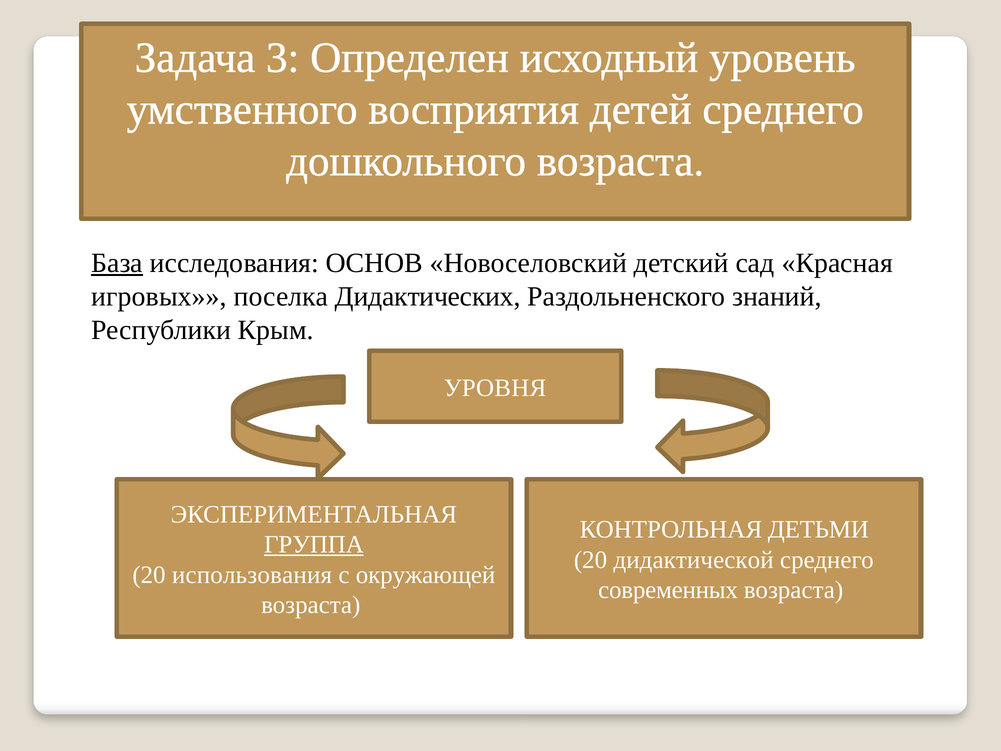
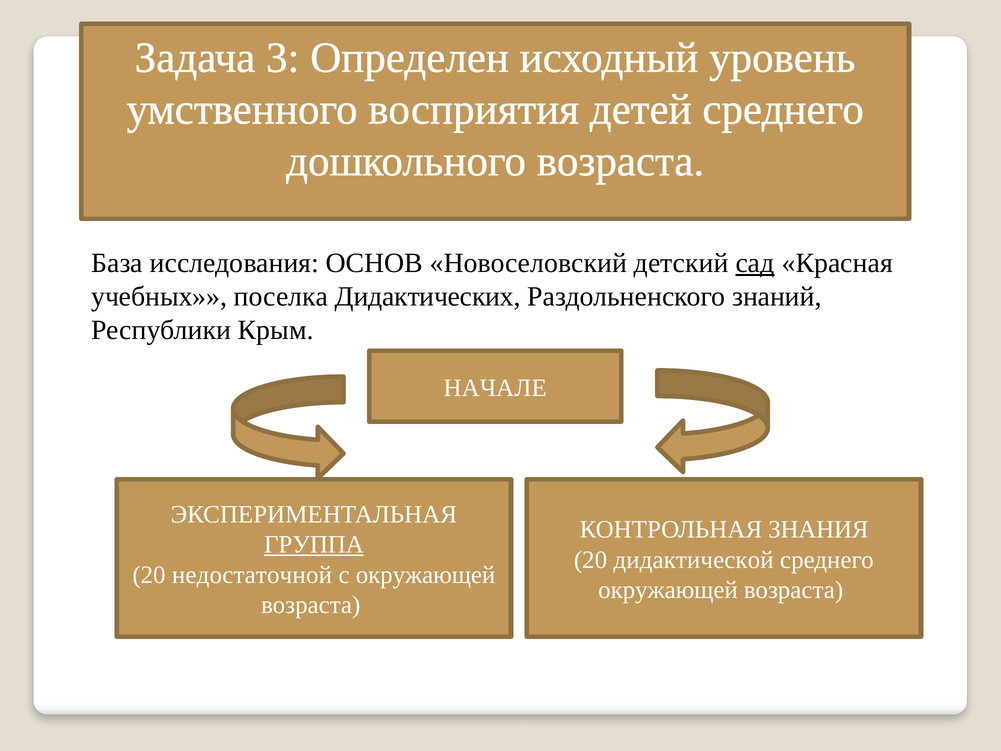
База underline: present -> none
сад underline: none -> present
игровых: игровых -> учебных
УРОВНЯ: УРОВНЯ -> НАЧАЛЕ
ДЕТЬМИ: ДЕТЬМИ -> ЗНАНИЯ
использования: использования -> недостаточной
современных at (668, 590): современных -> окружающей
